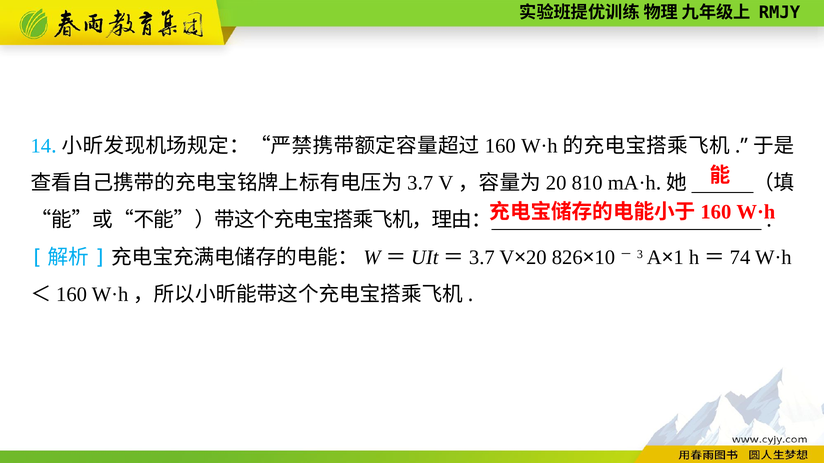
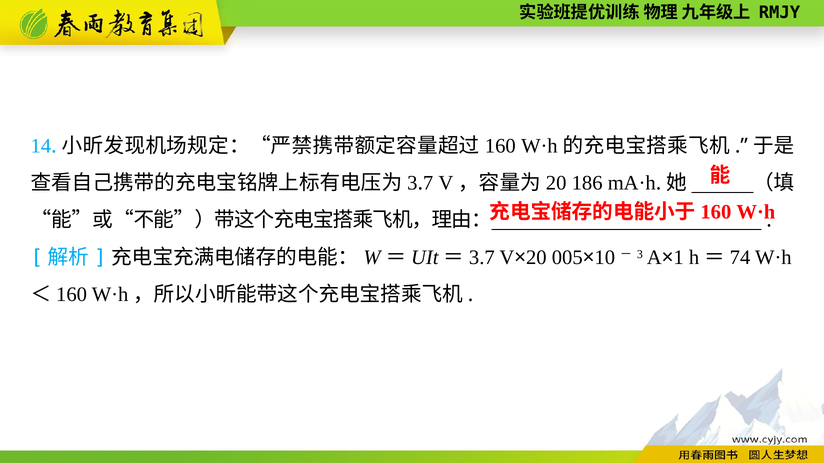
810: 810 -> 186
826: 826 -> 005
